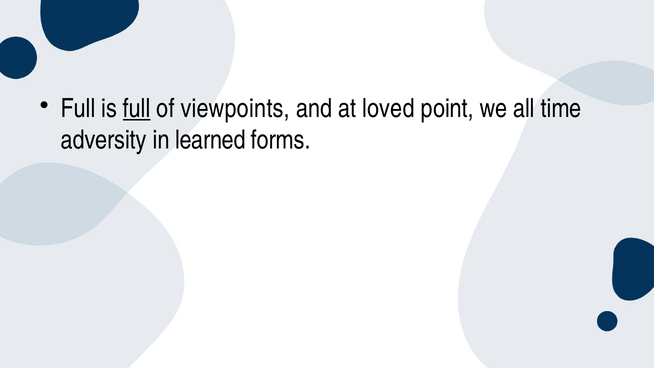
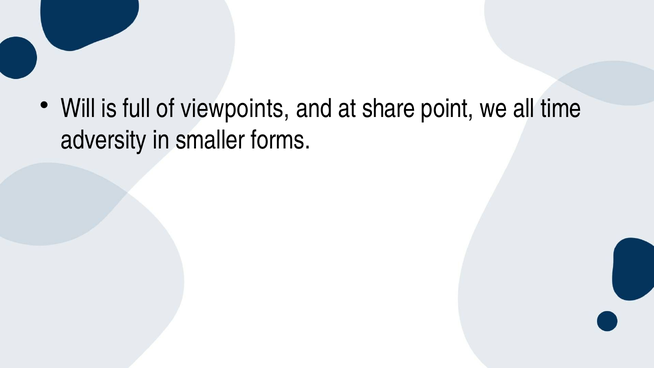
Full at (78, 108): Full -> Will
full at (137, 108) underline: present -> none
loved: loved -> share
learned: learned -> smaller
